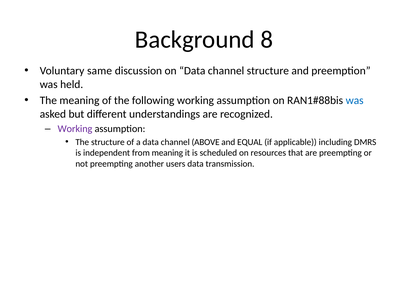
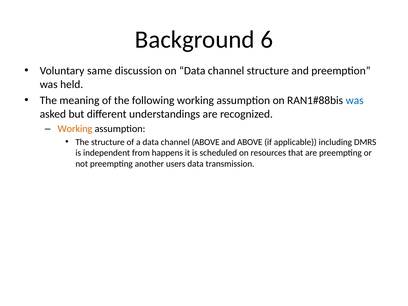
8: 8 -> 6
Working at (75, 129) colour: purple -> orange
and EQUAL: EQUAL -> ABOVE
from meaning: meaning -> happens
